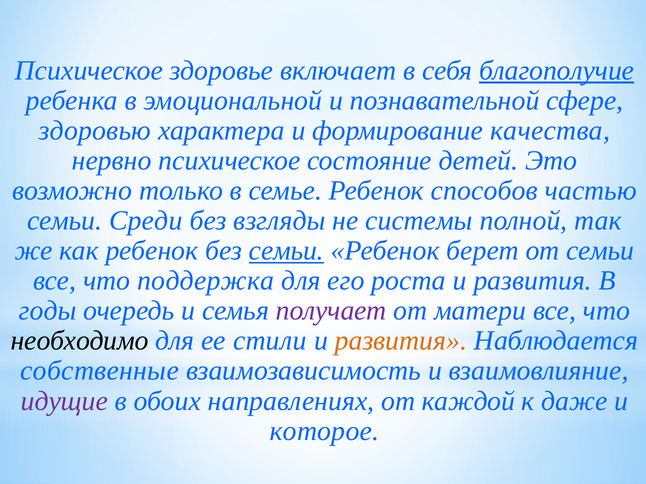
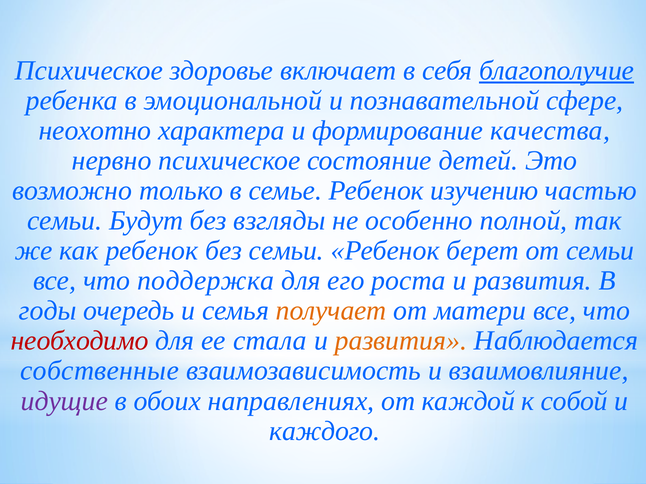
здоровью: здоровью -> неохотно
способов: способов -> изучению
Среди: Среди -> Будут
системы: системы -> особенно
семьи at (286, 251) underline: present -> none
получает colour: purple -> orange
необходимо colour: black -> red
стили: стили -> стала
даже: даже -> собой
которое: которое -> каждого
